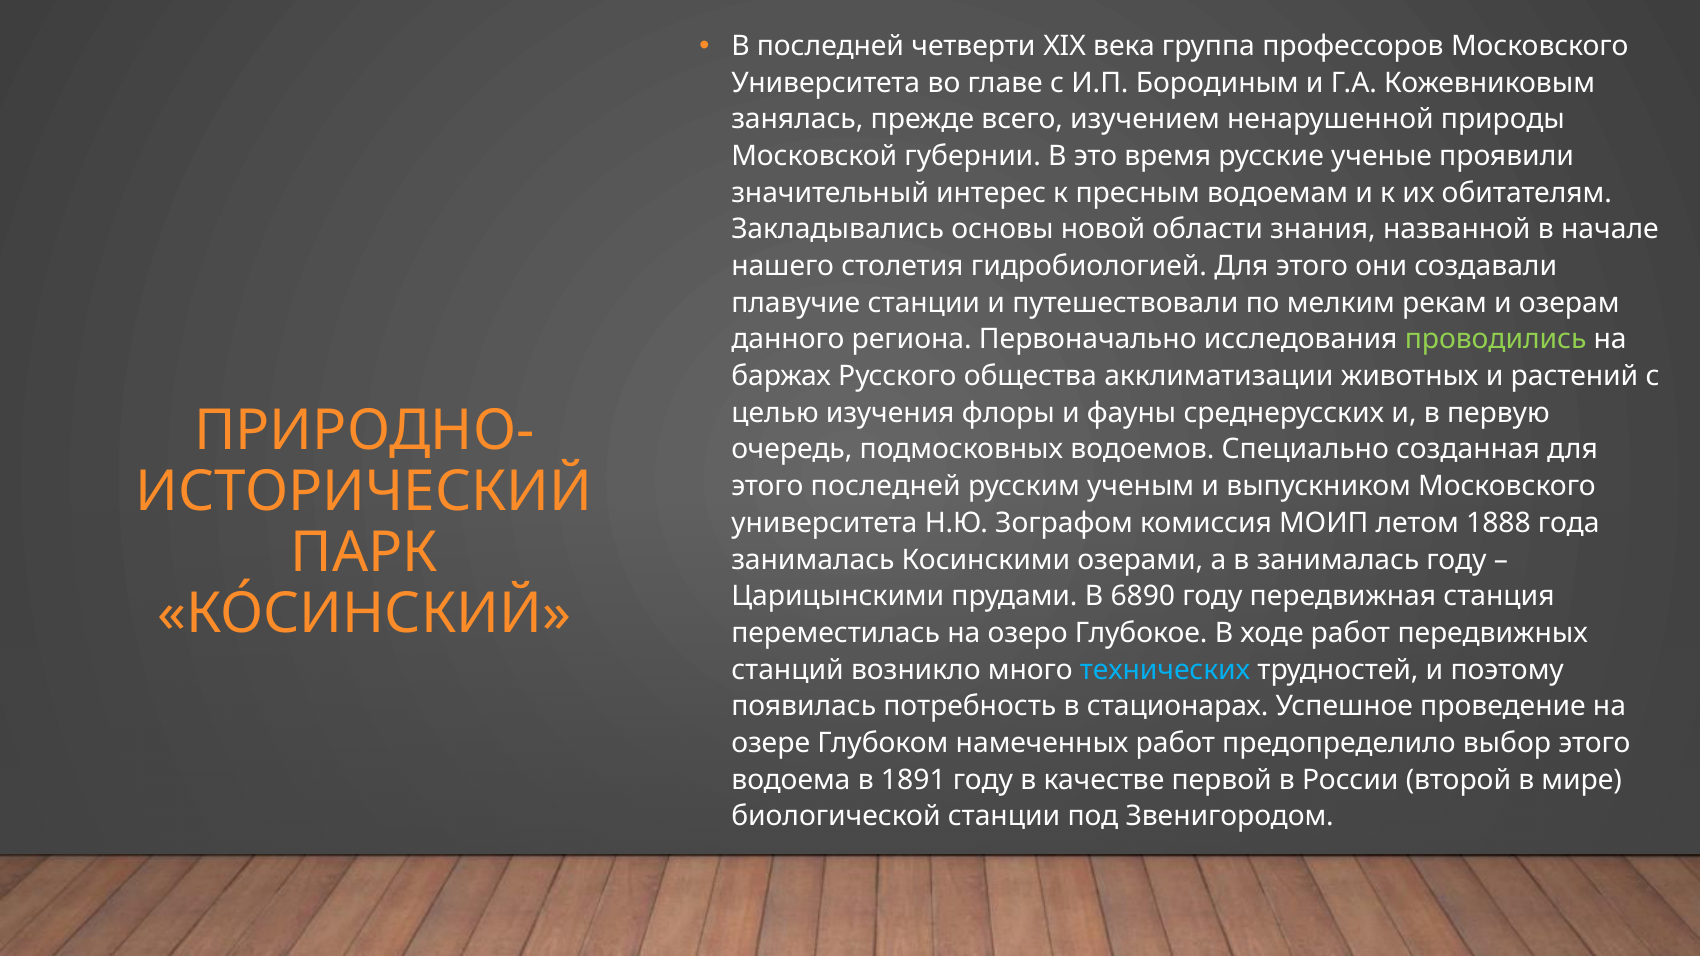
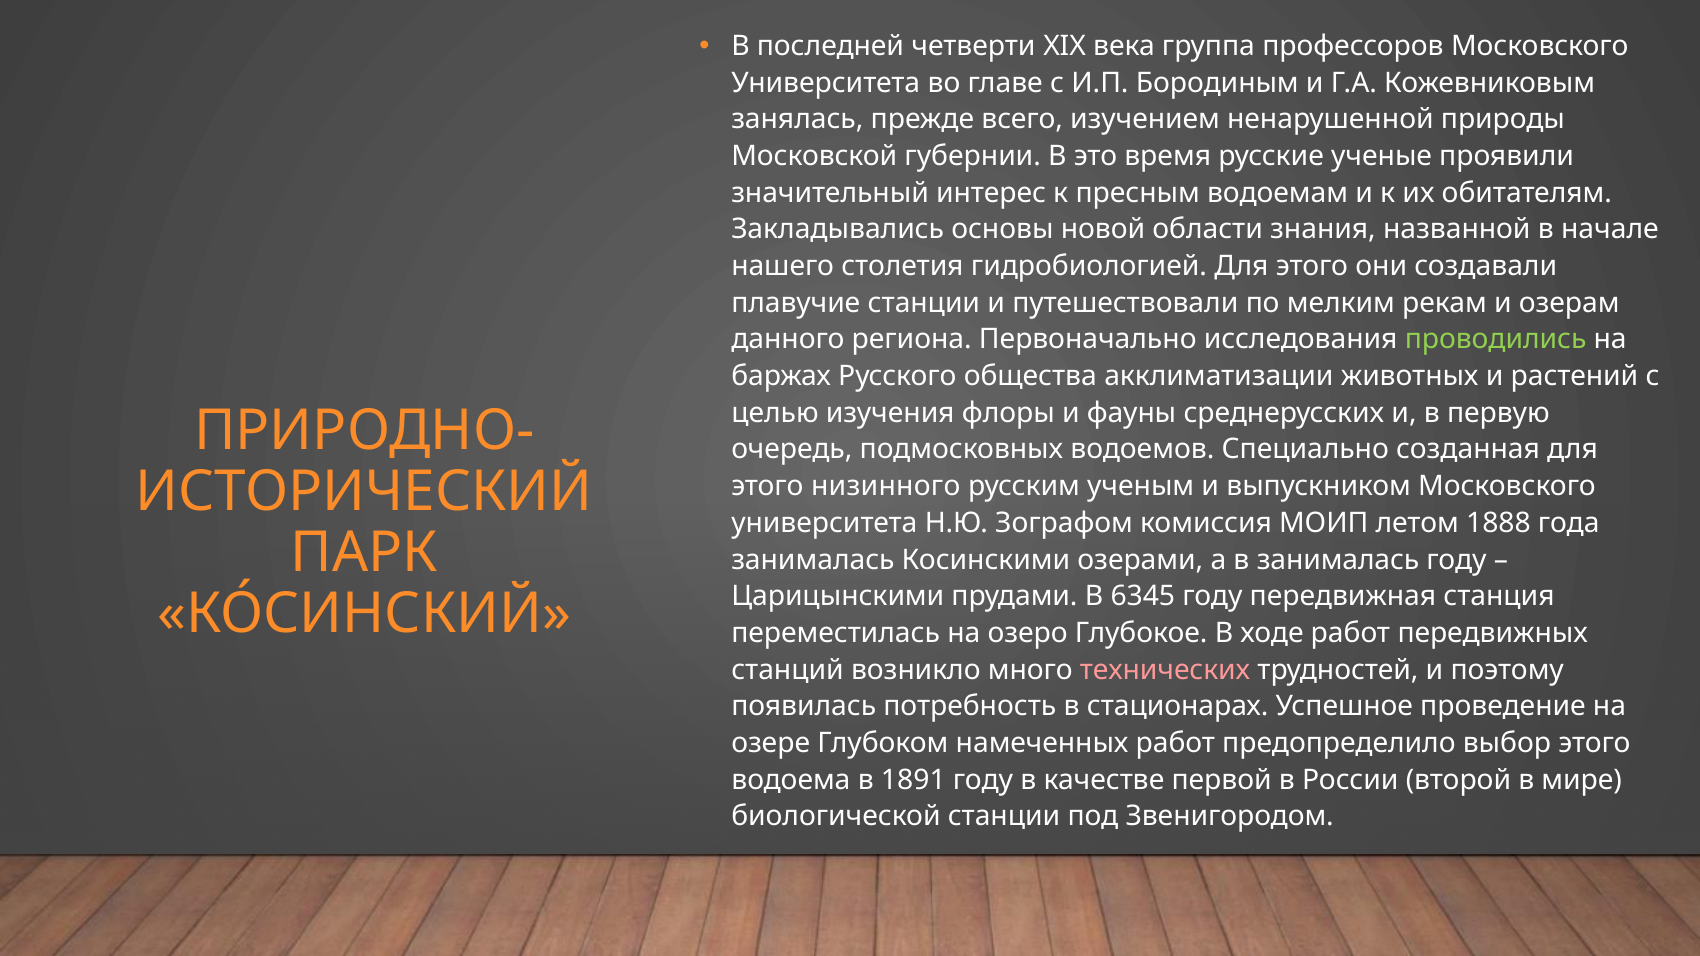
этого последней: последней -> низинного
6890: 6890 -> 6345
технических colour: light blue -> pink
